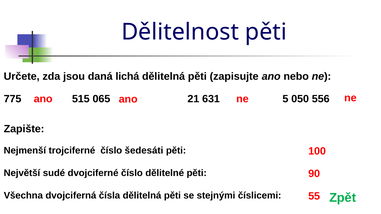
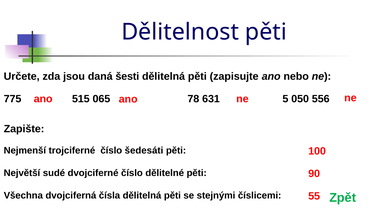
lichá: lichá -> šesti
21: 21 -> 78
